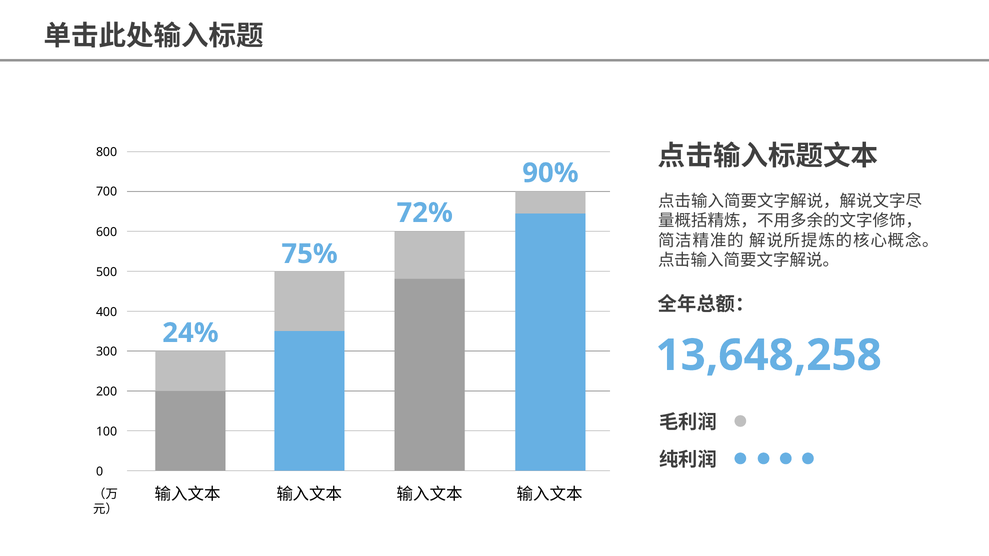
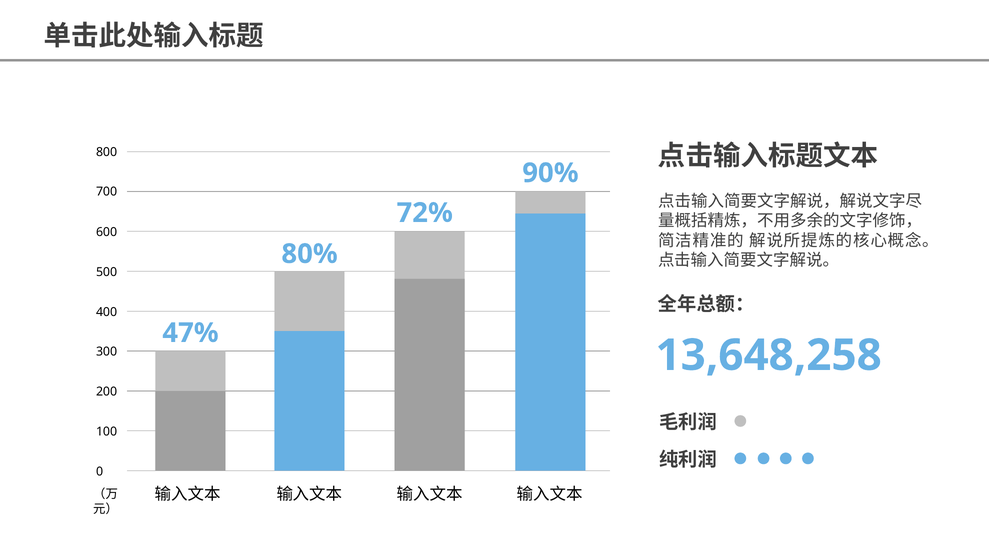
75%: 75% -> 80%
24%: 24% -> 47%
